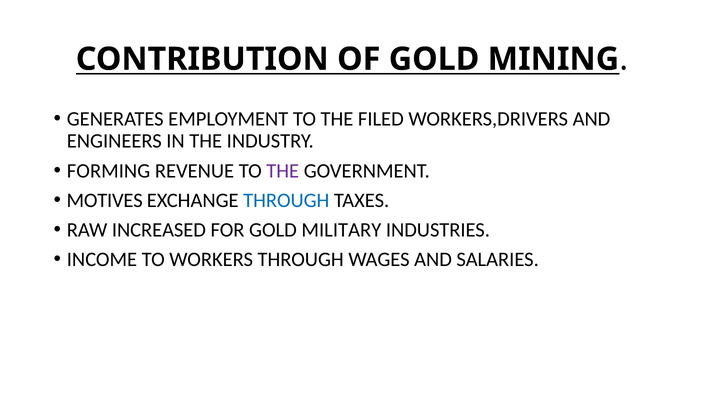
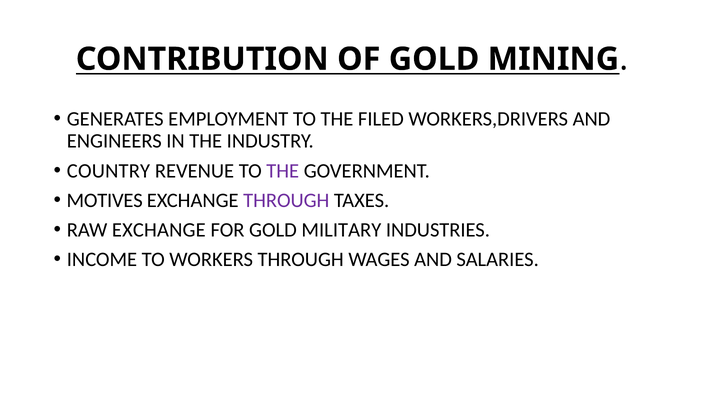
FORMING: FORMING -> COUNTRY
THROUGH at (286, 200) colour: blue -> purple
RAW INCREASED: INCREASED -> EXCHANGE
